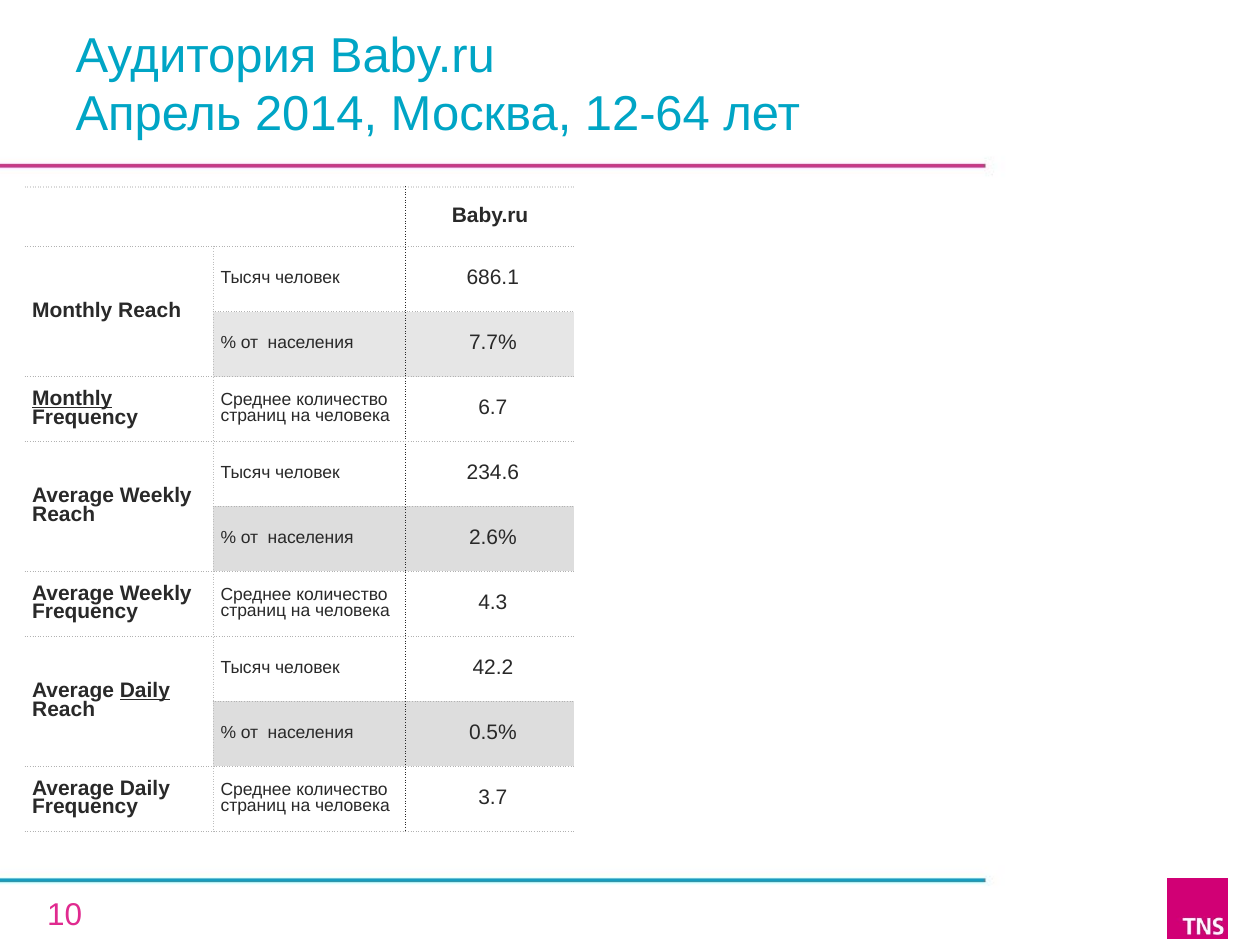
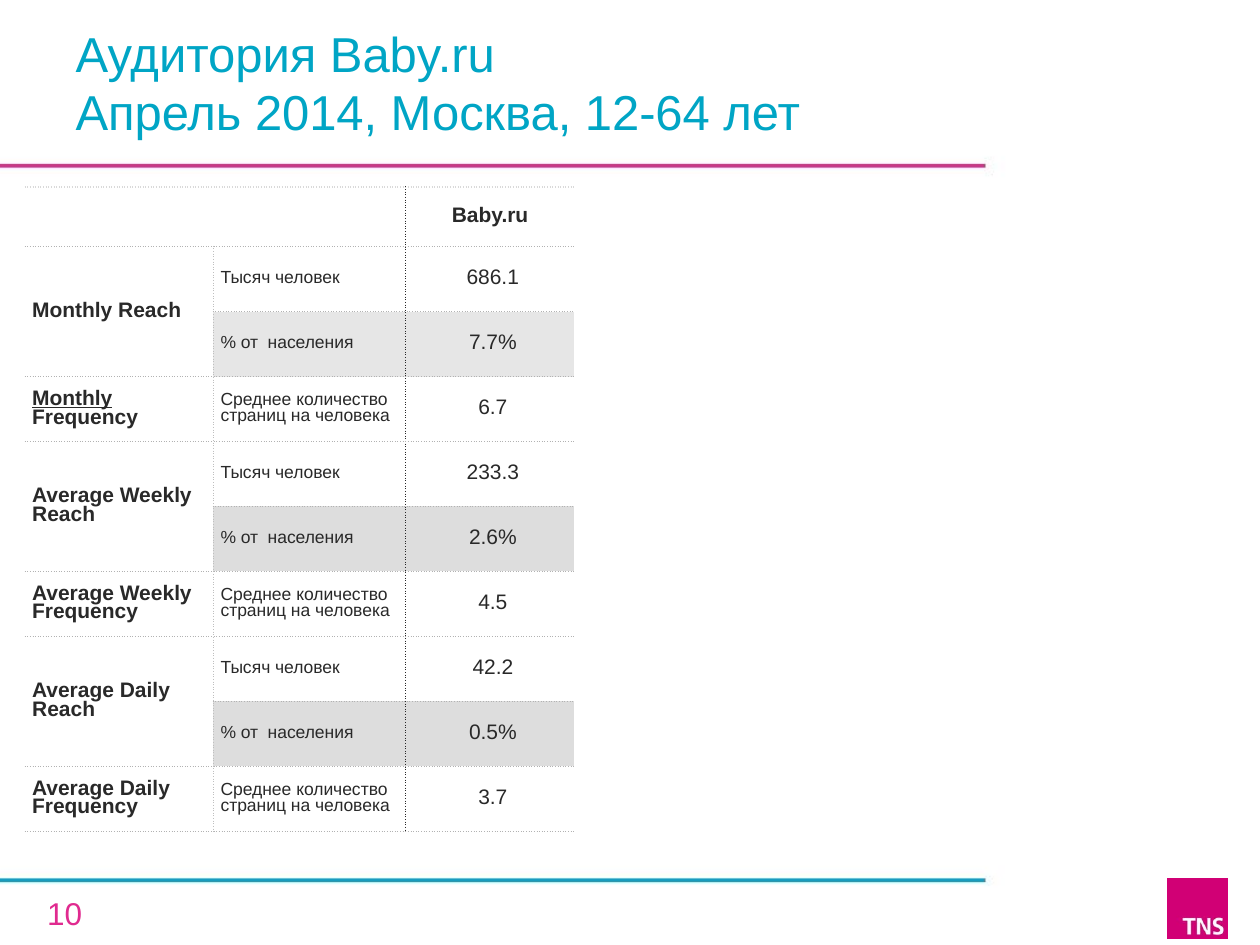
234.6: 234.6 -> 233.3
4.3: 4.3 -> 4.5
Daily at (145, 691) underline: present -> none
